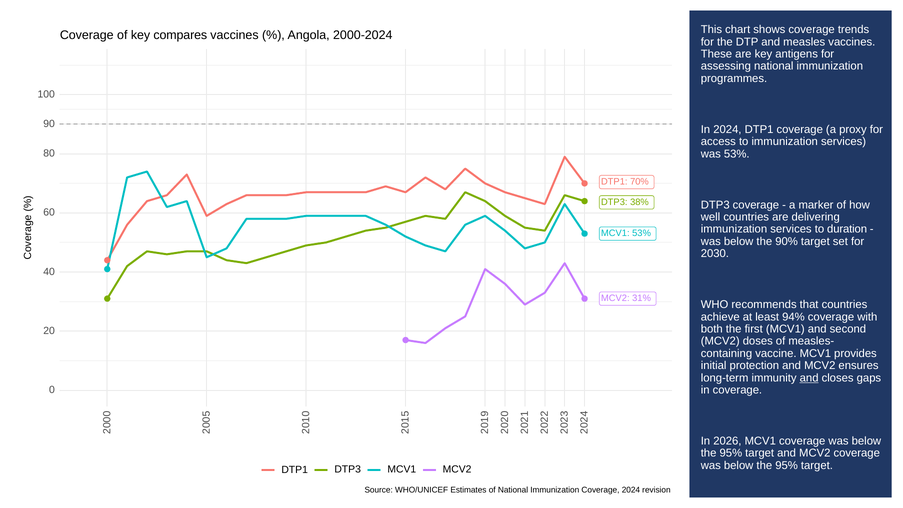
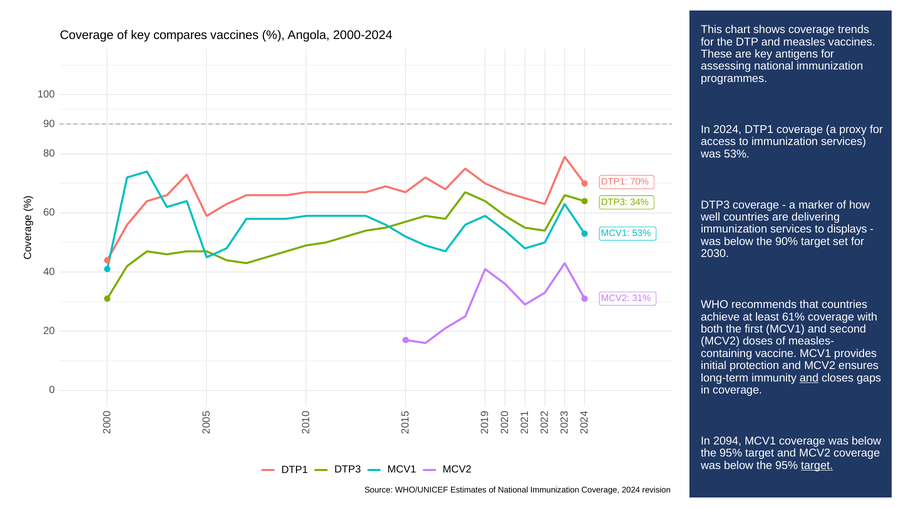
38%: 38% -> 34%
duration: duration -> displays
94%: 94% -> 61%
2026: 2026 -> 2094
target at (817, 465) underline: none -> present
